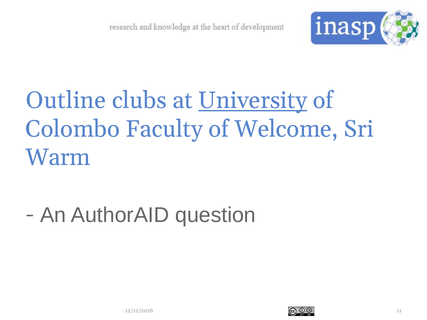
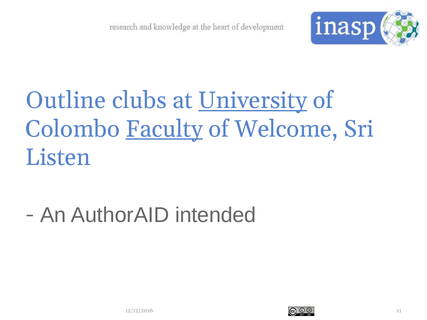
Faculty underline: none -> present
Warm: Warm -> Listen
question: question -> intended
